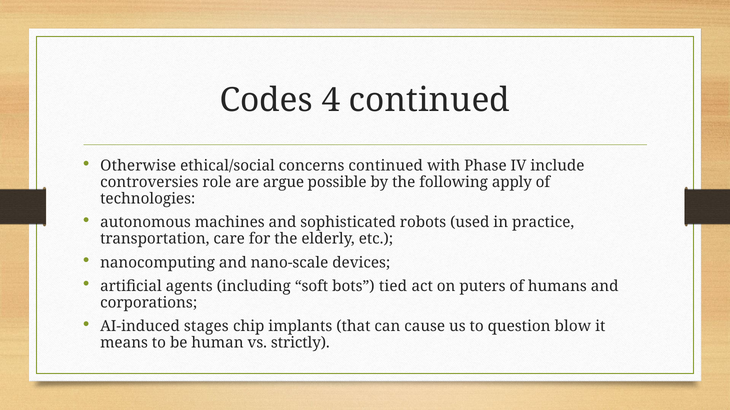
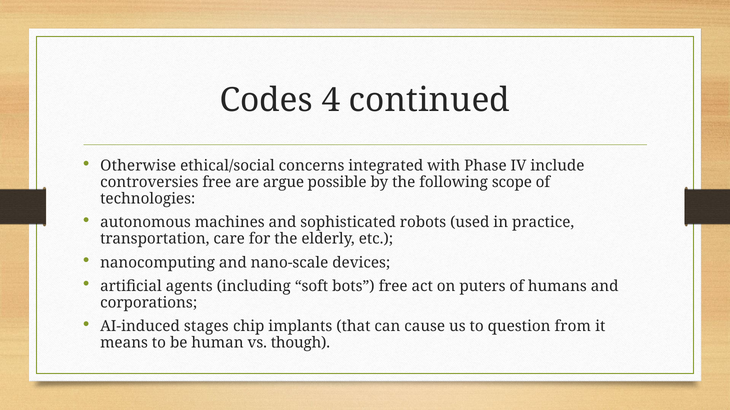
concerns continued: continued -> integrated
controversies role: role -> free
apply: apply -> scope
bots tied: tied -> free
blow: blow -> from
strictly: strictly -> though
